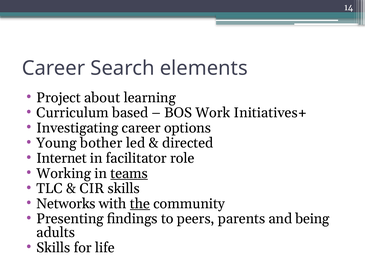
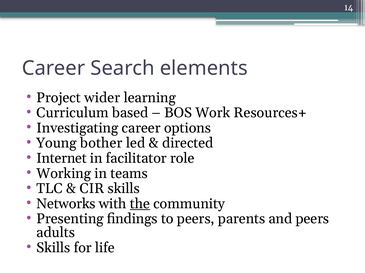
about: about -> wider
Initiatives+: Initiatives+ -> Resources+
teams underline: present -> none
and being: being -> peers
